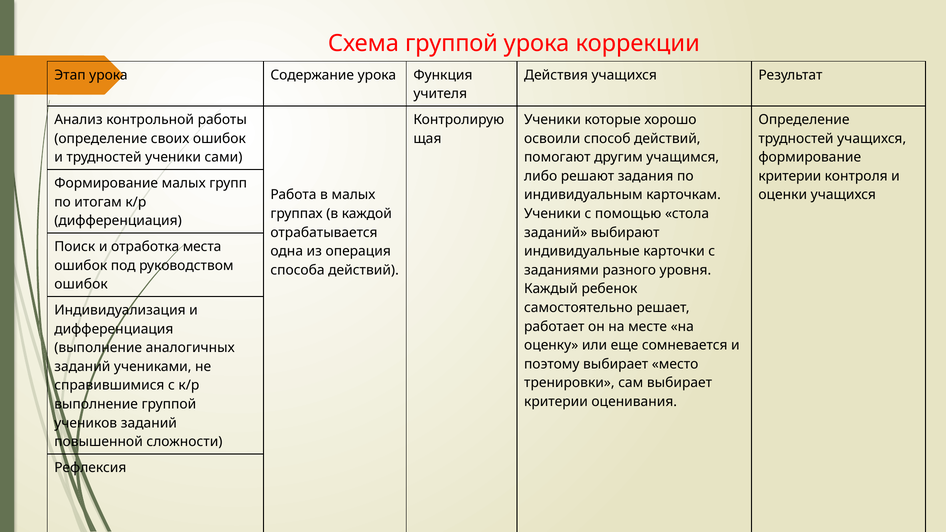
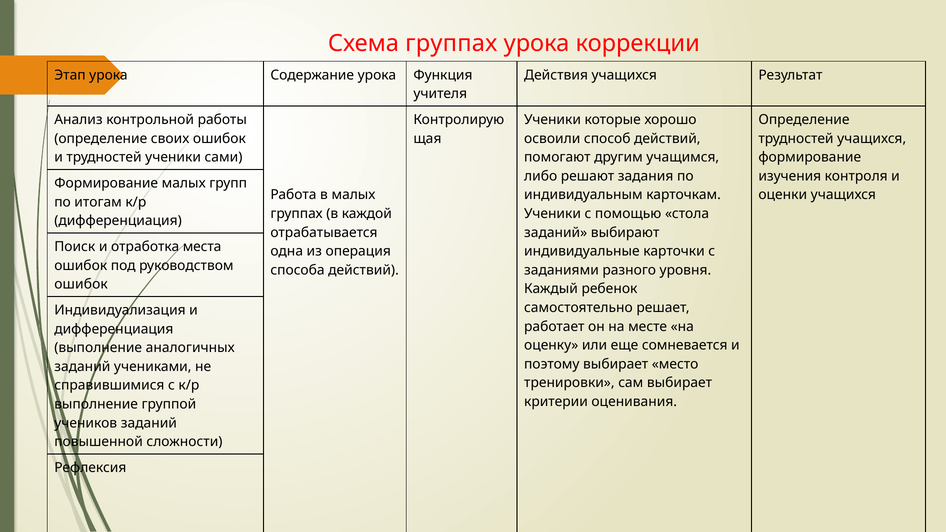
Схема группой: группой -> группах
критерии at (790, 176): критерии -> изучения
